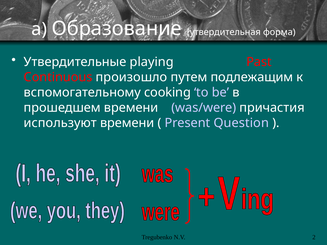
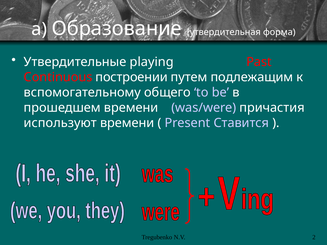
произошло: произошло -> построении
cooking: cooking -> общего
Question: Question -> Ставится
